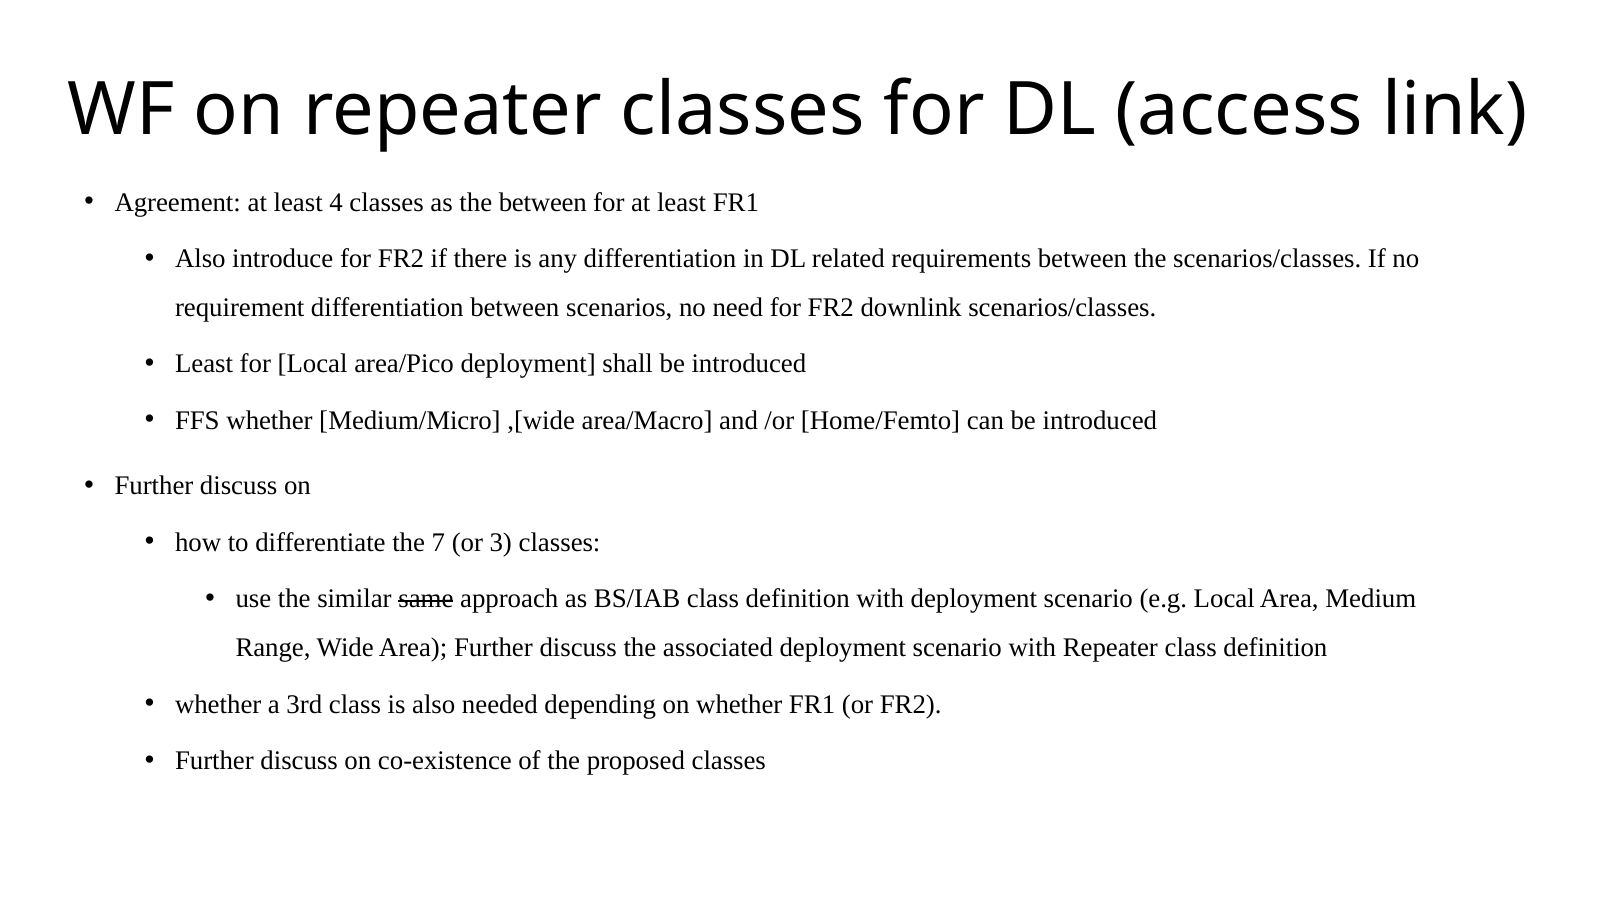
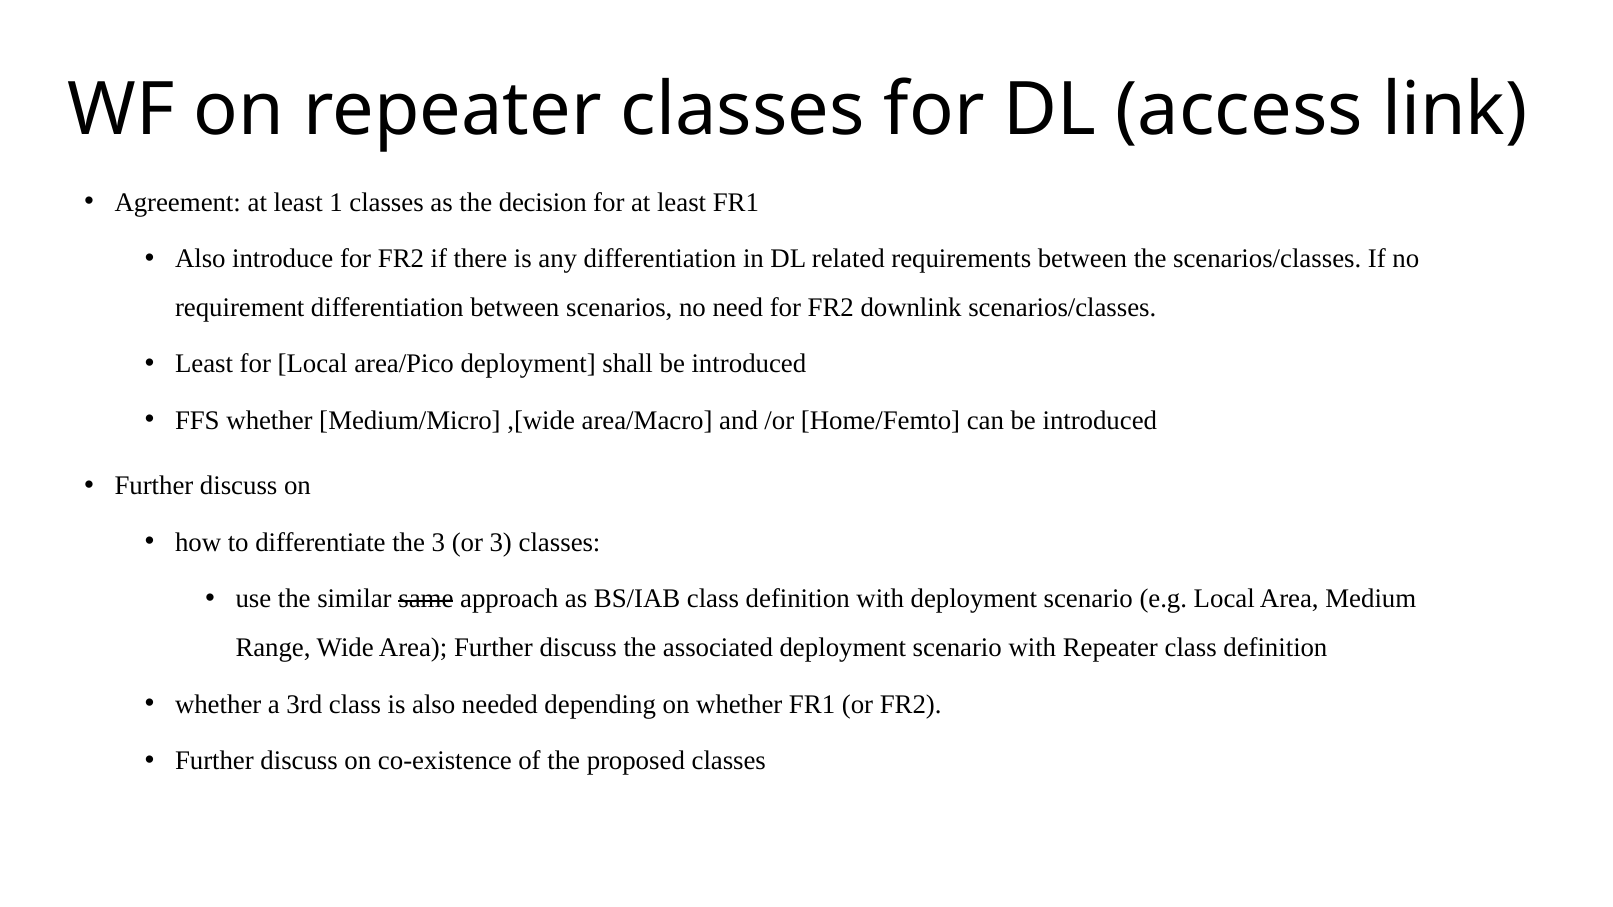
4: 4 -> 1
the between: between -> decision
the 7: 7 -> 3
